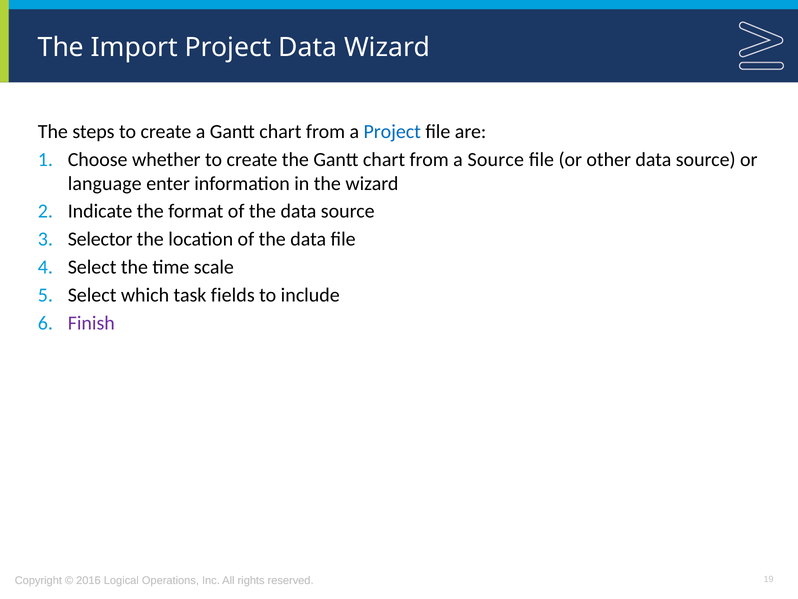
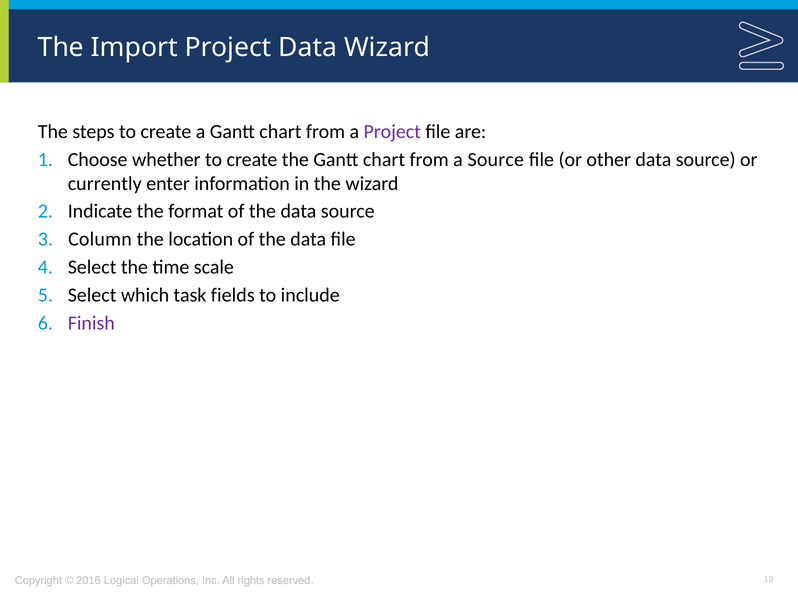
Project at (392, 131) colour: blue -> purple
language: language -> currently
Selector: Selector -> Column
